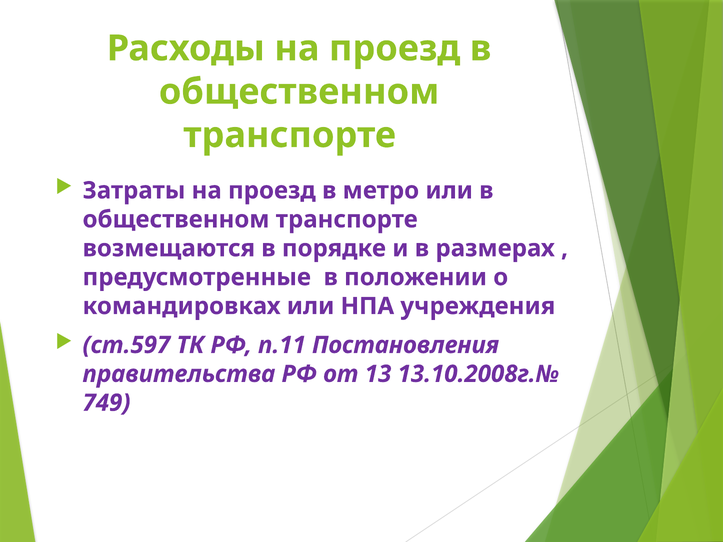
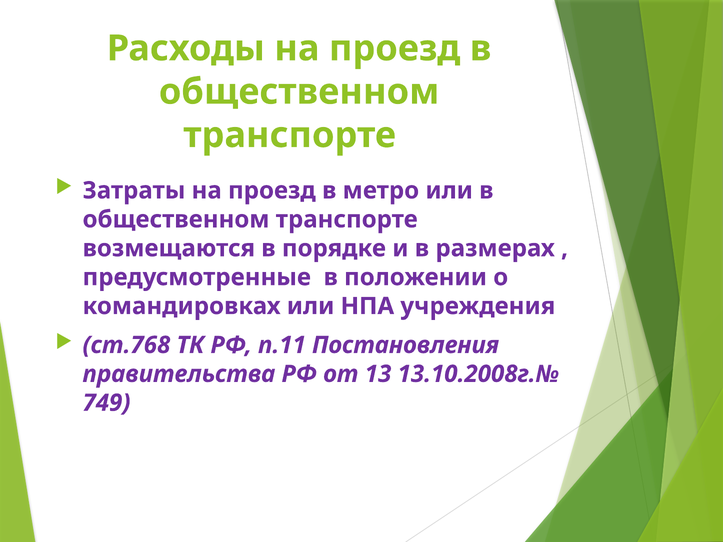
ст.597: ст.597 -> ст.768
